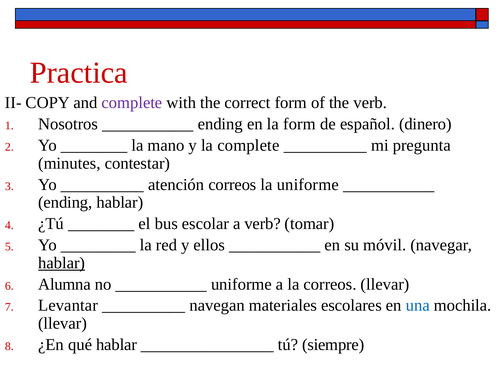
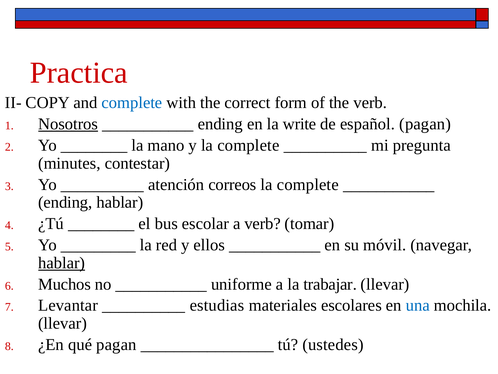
complete at (132, 103) colour: purple -> blue
Nosotros underline: none -> present
la form: form -> write
español dinero: dinero -> pagan
uniforme at (308, 184): uniforme -> complete
Alumna: Alumna -> Muchos
la correos: correos -> trabajar
navegan: navegan -> estudias
qué hablar: hablar -> pagan
siempre: siempre -> ustedes
